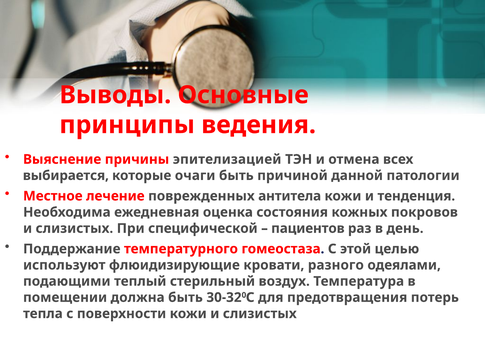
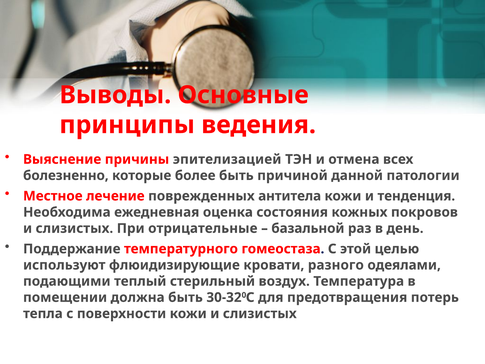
выбирается: выбирается -> болезненно
очаги: очаги -> более
специфической: специфической -> отрицательные
пациентов: пациентов -> базальной
